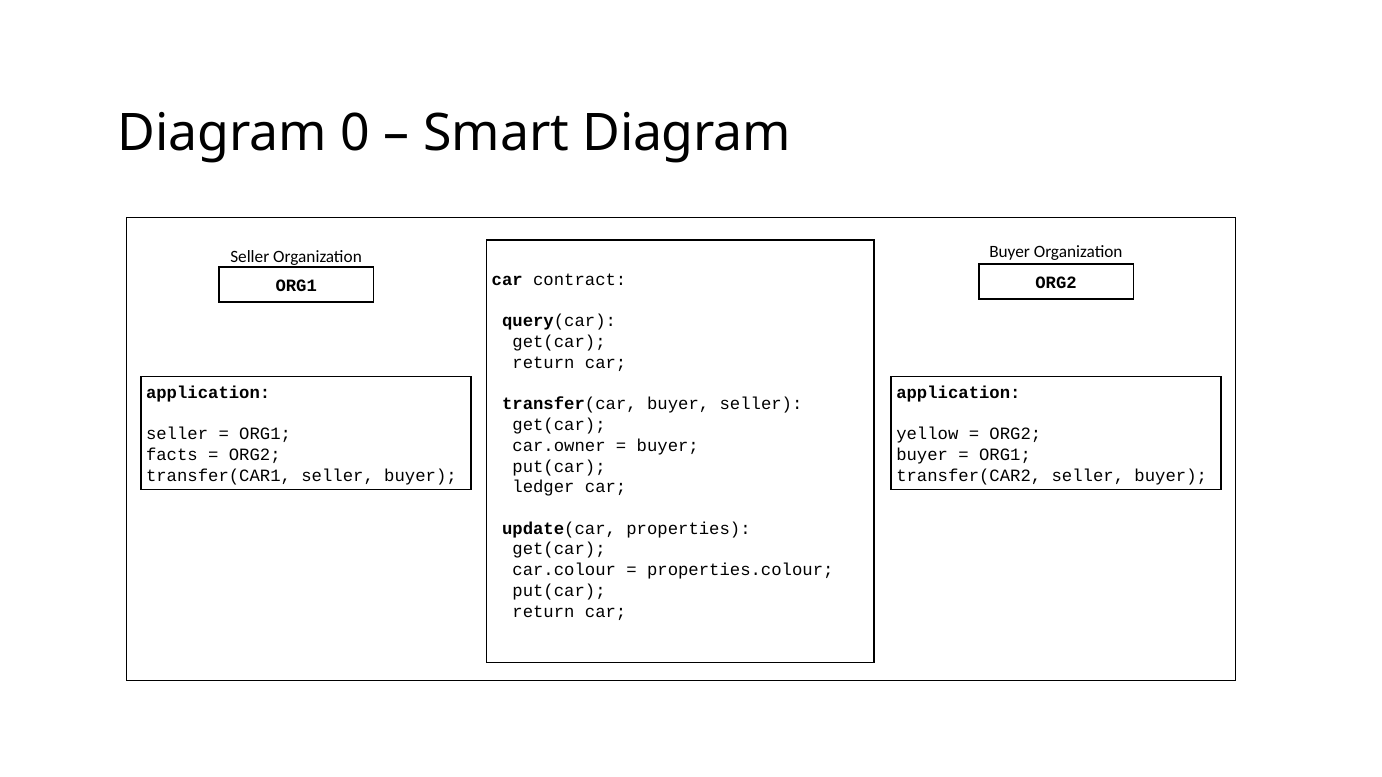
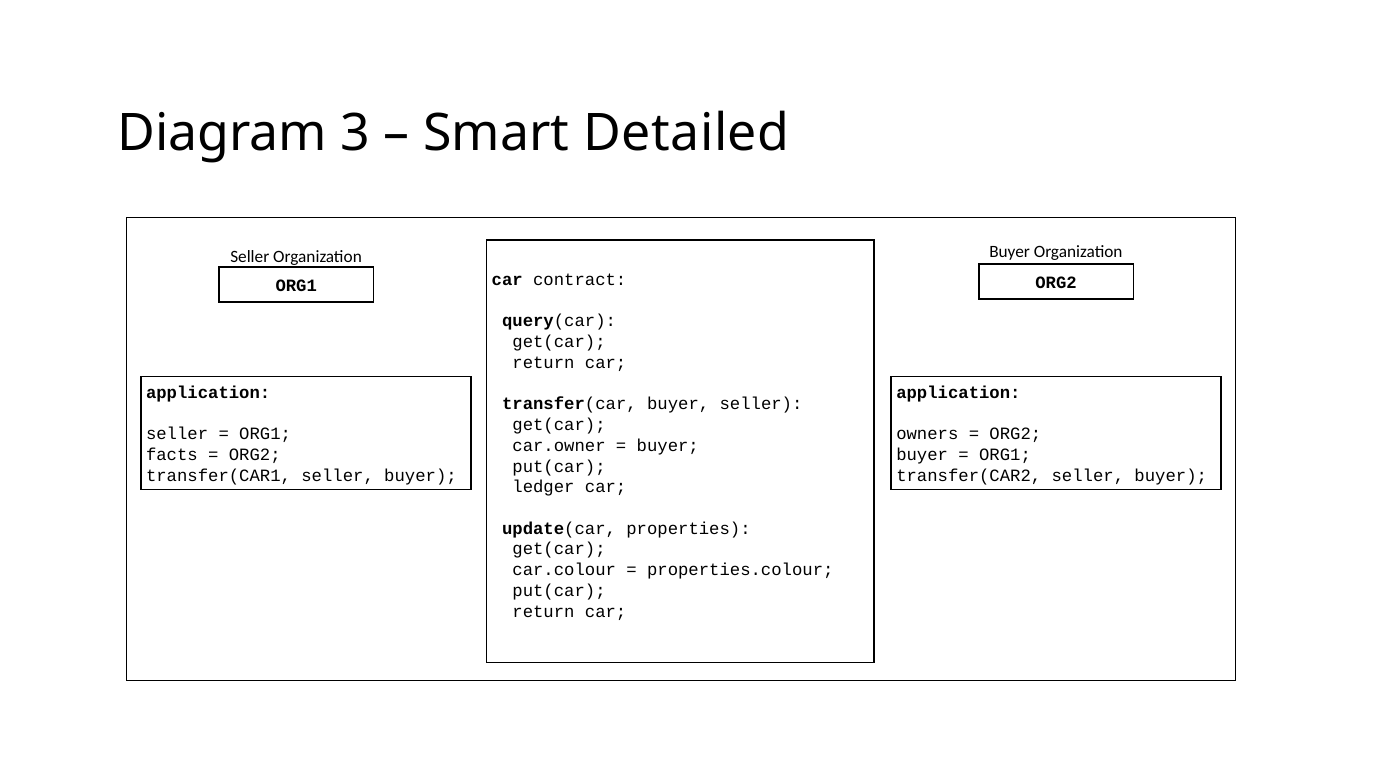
0: 0 -> 3
Smart Diagram: Diagram -> Detailed
yellow: yellow -> owners
